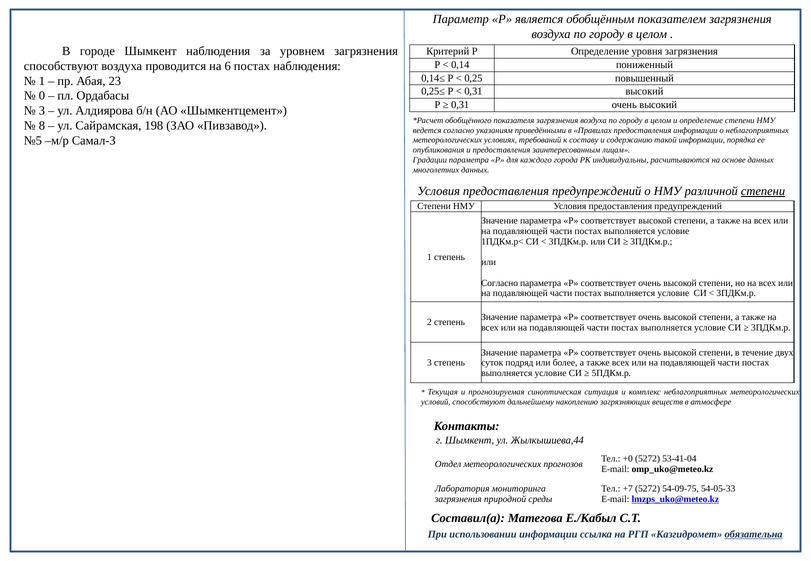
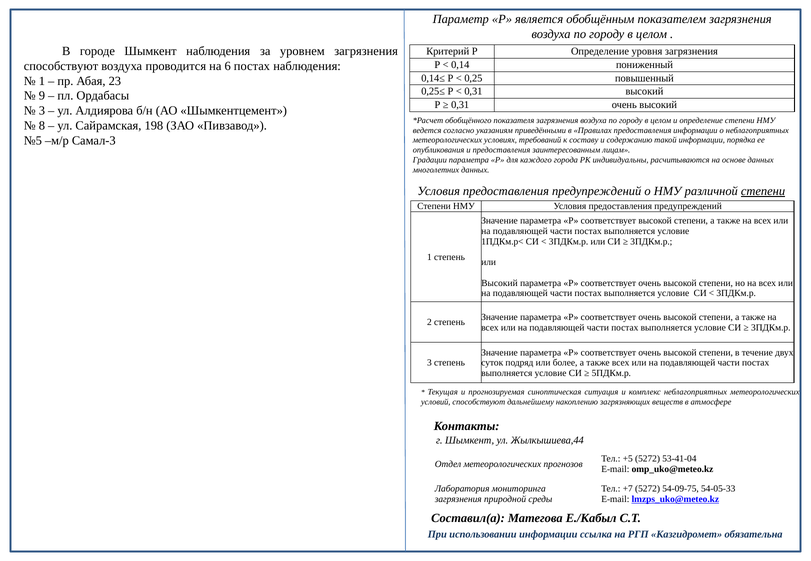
0: 0 -> 9
Согласно at (500, 283): Согласно -> Высокий
+0: +0 -> +5
обязательна underline: present -> none
